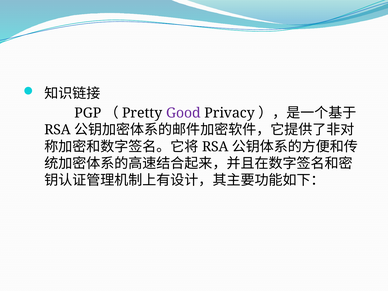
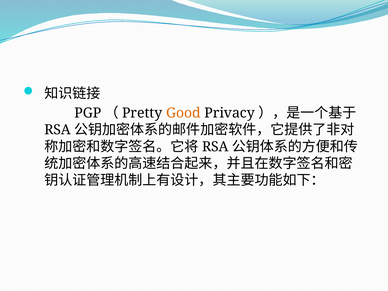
Good colour: purple -> orange
